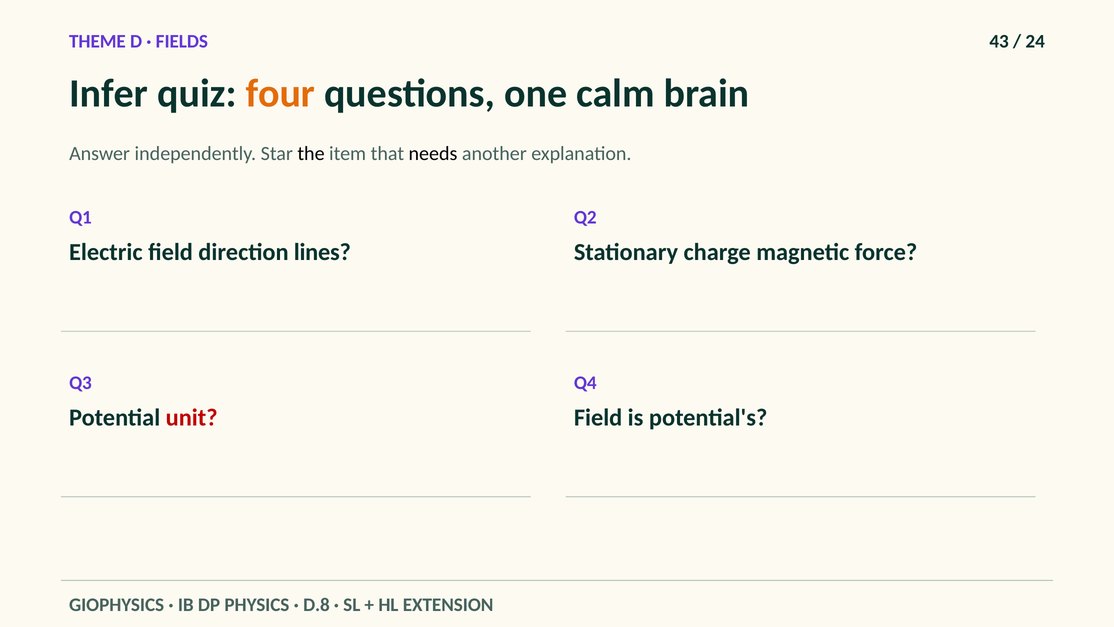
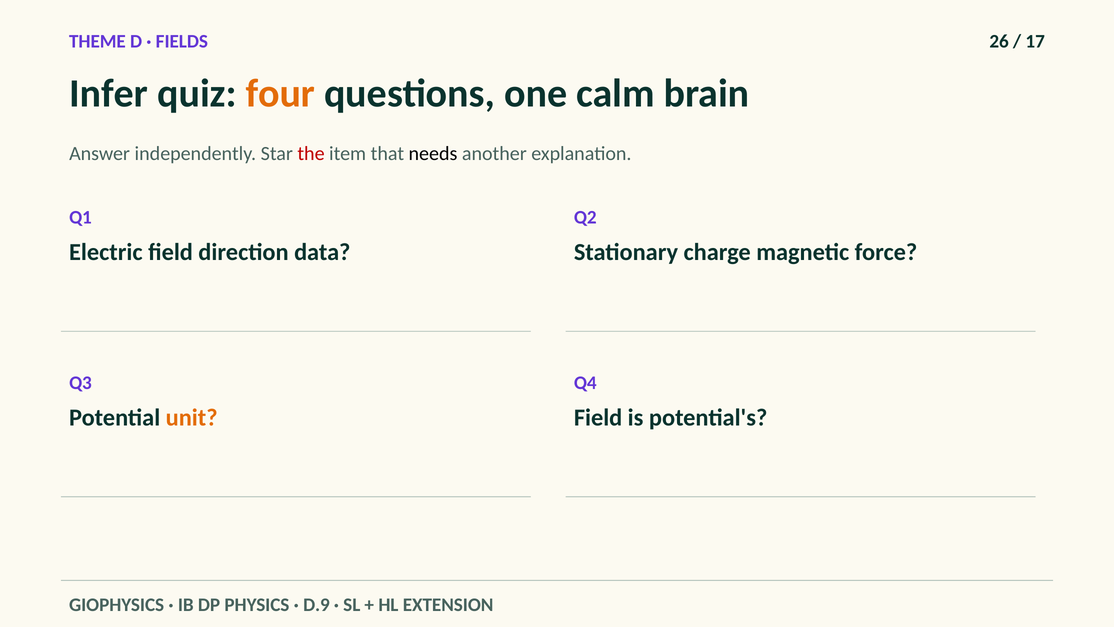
43: 43 -> 26
24: 24 -> 17
the colour: black -> red
lines: lines -> data
unit colour: red -> orange
D.8: D.8 -> D.9
